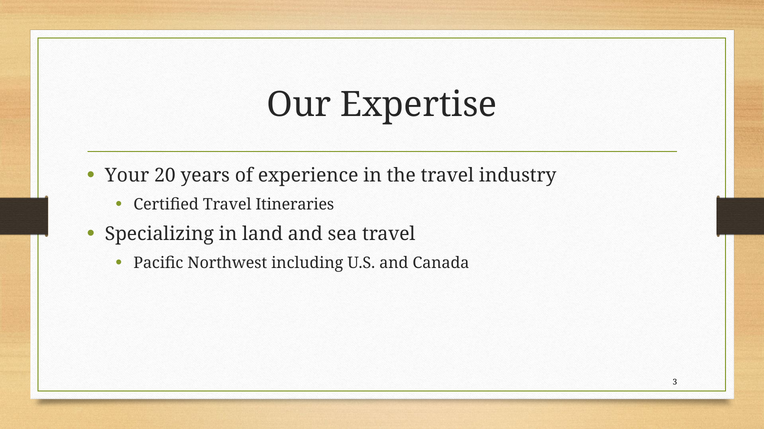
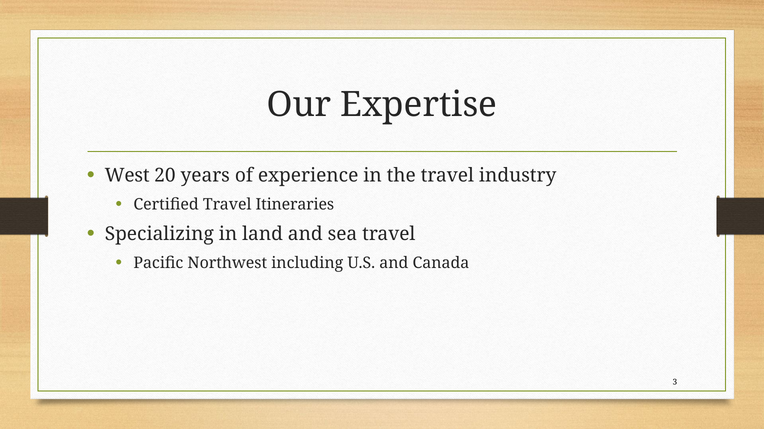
Your: Your -> West
